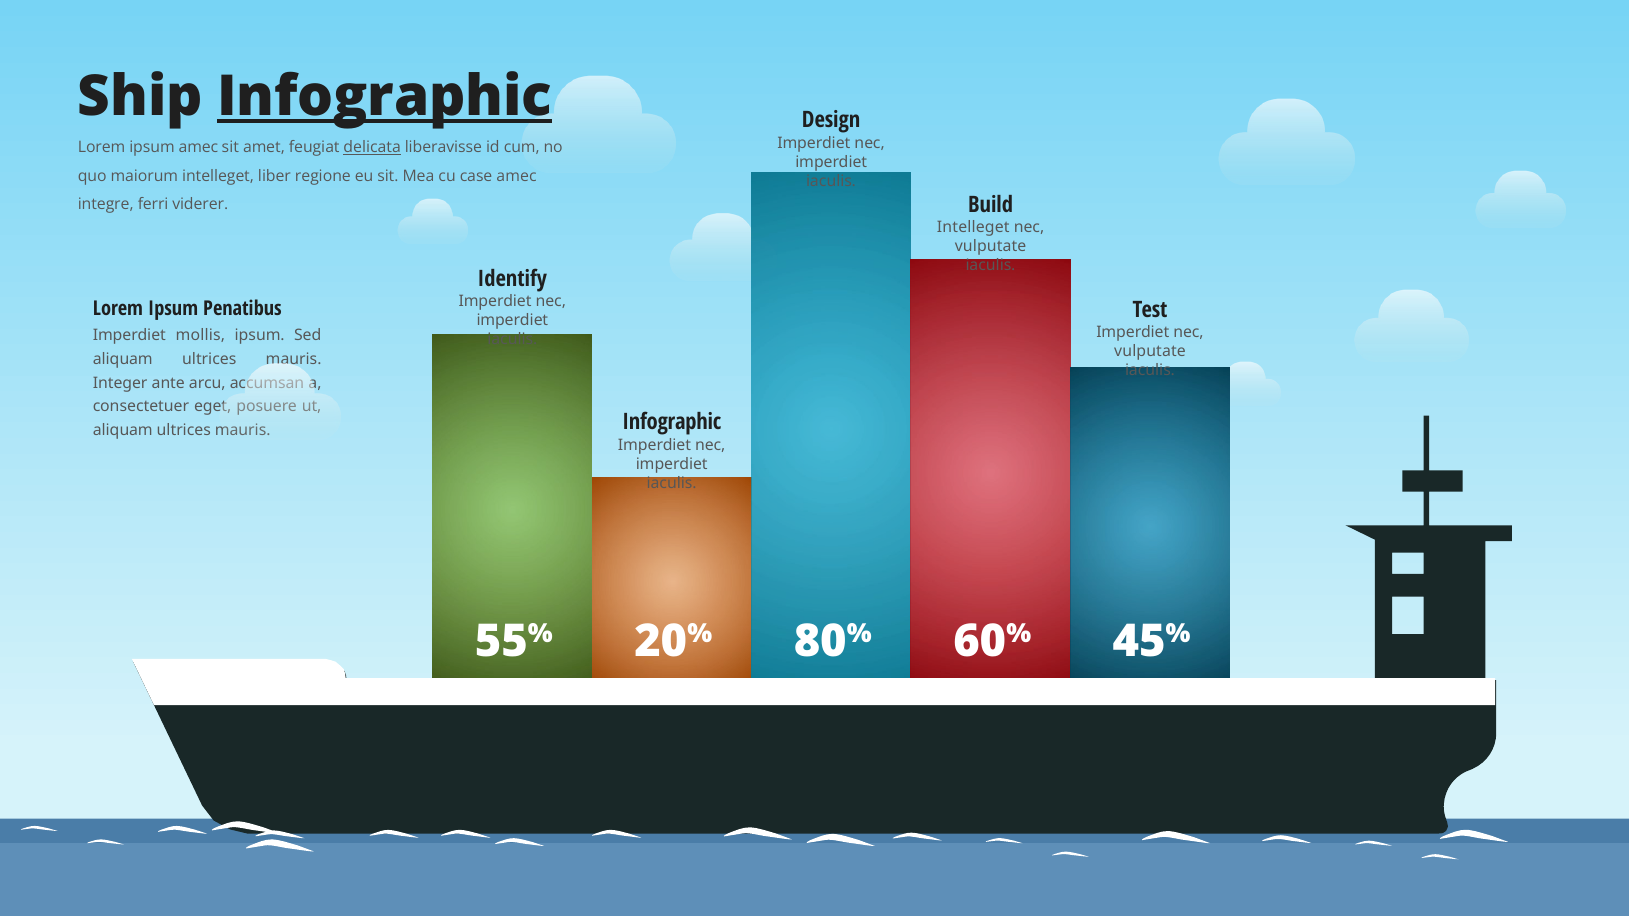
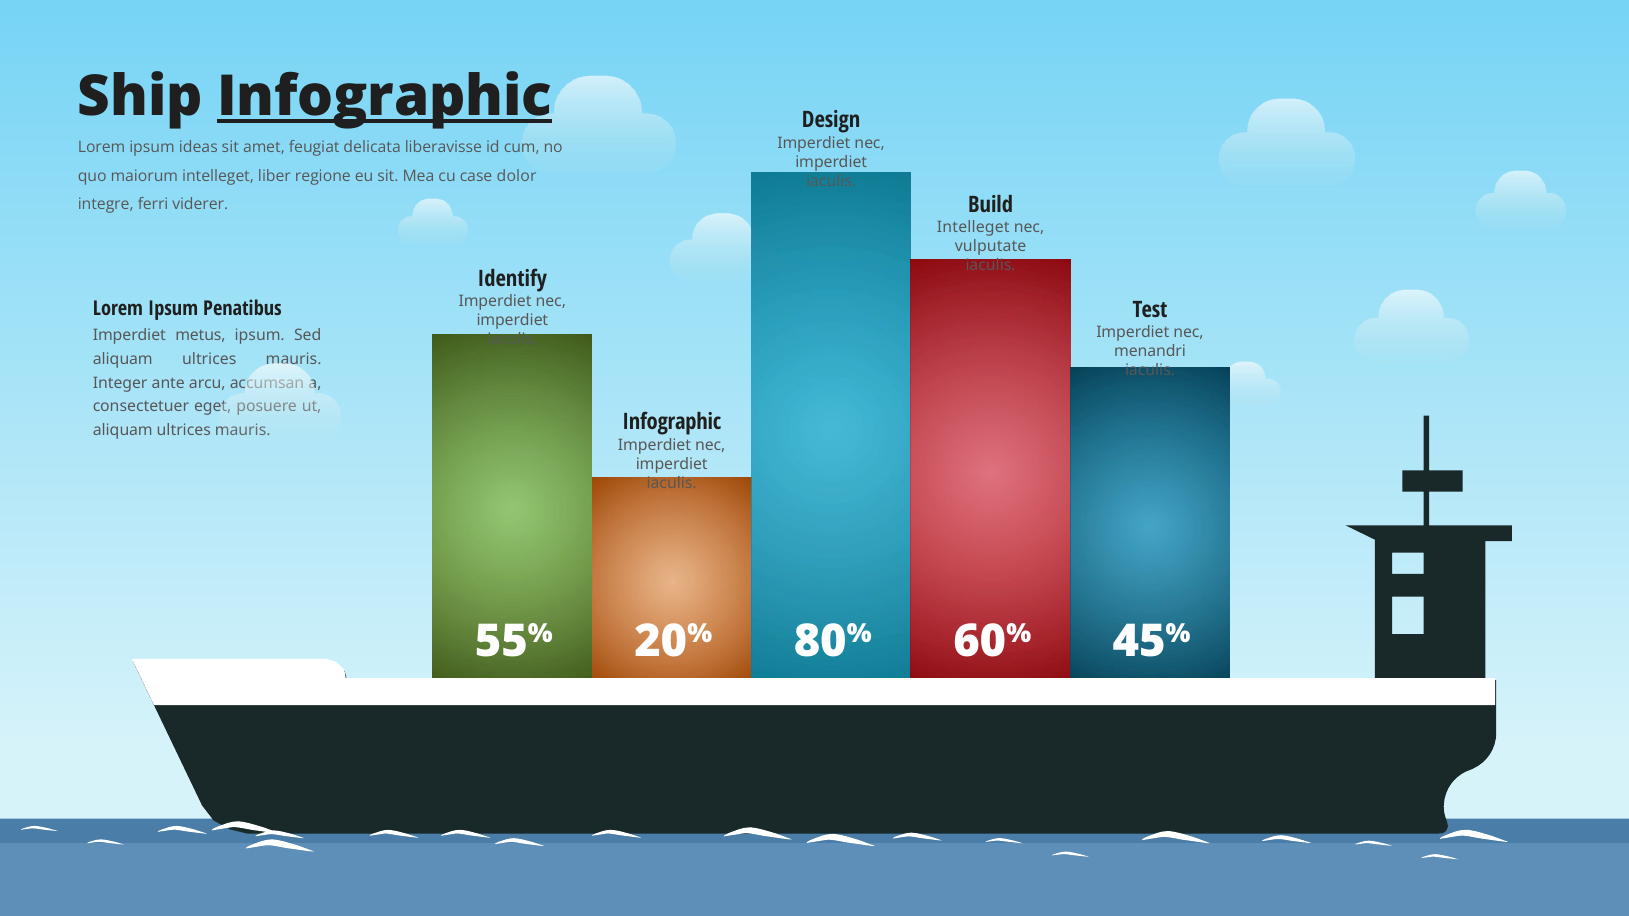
ipsum amec: amec -> ideas
delicata underline: present -> none
case amec: amec -> dolor
mollis: mollis -> metus
vulputate at (1150, 352): vulputate -> menandri
